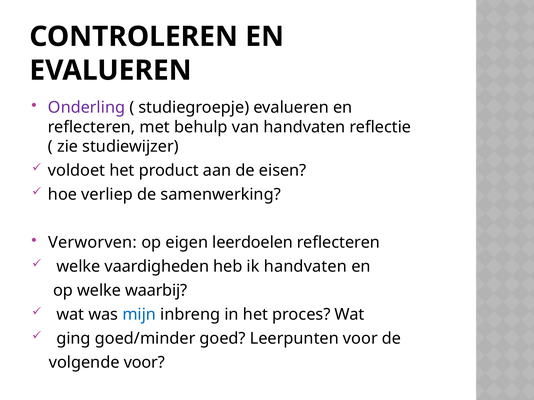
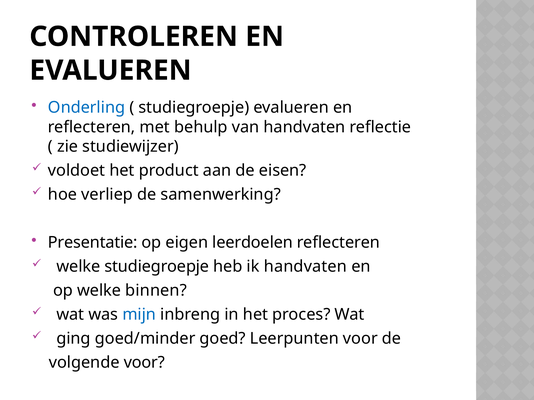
Onderling colour: purple -> blue
Verworven: Verworven -> Presentatie
welke vaardigheden: vaardigheden -> studiegroepje
waarbij: waarbij -> binnen
